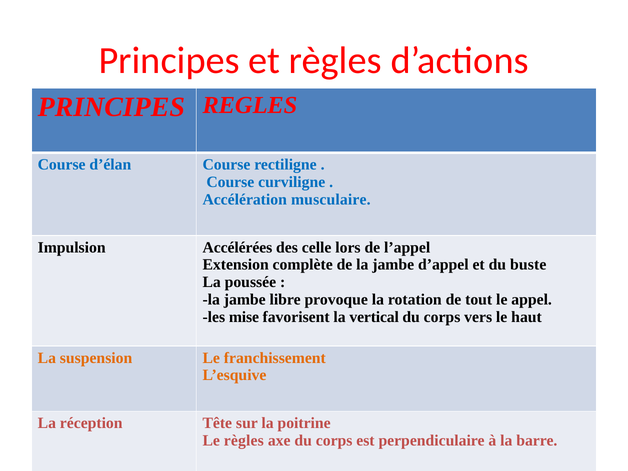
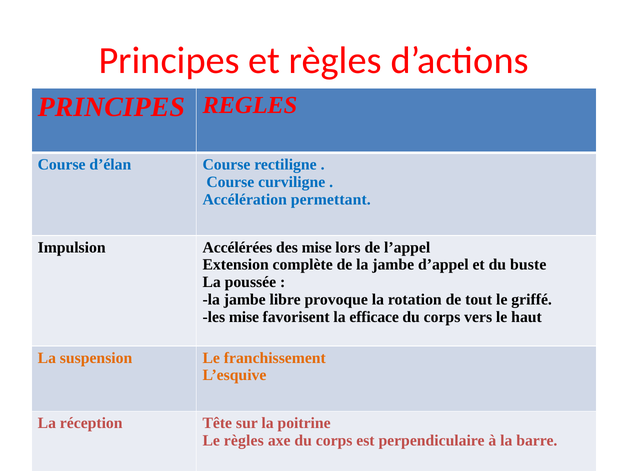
musculaire: musculaire -> permettant
des celle: celle -> mise
appel: appel -> griffé
vertical: vertical -> efficace
